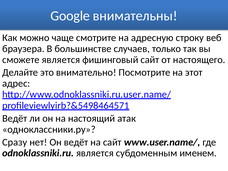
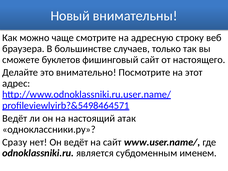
Google: Google -> Новый
сможете является: является -> буклетов
